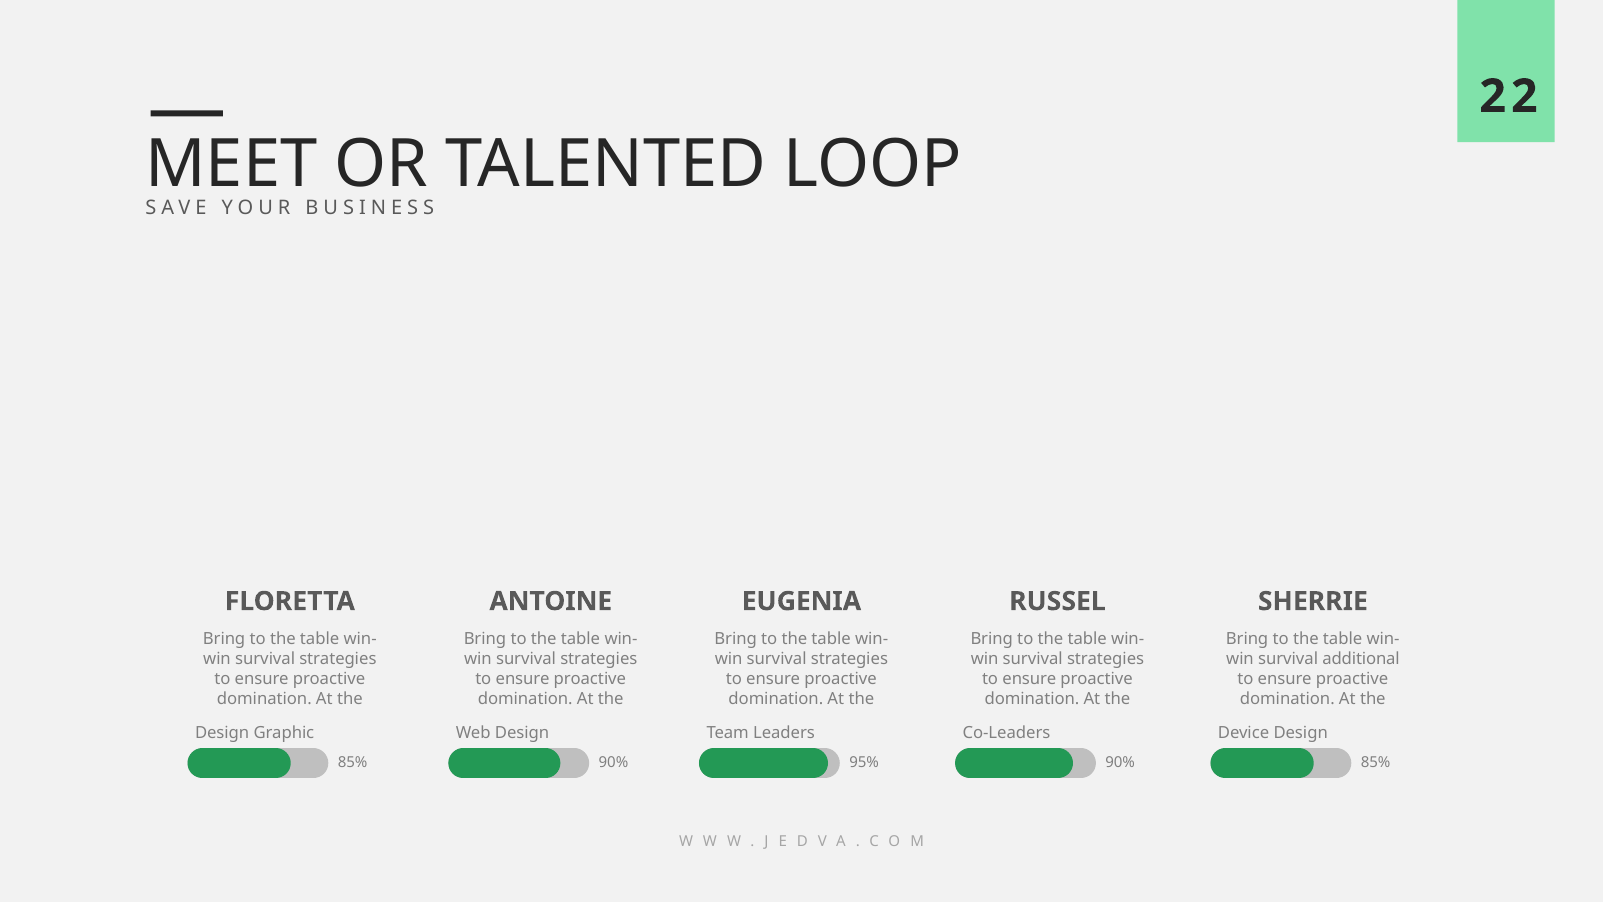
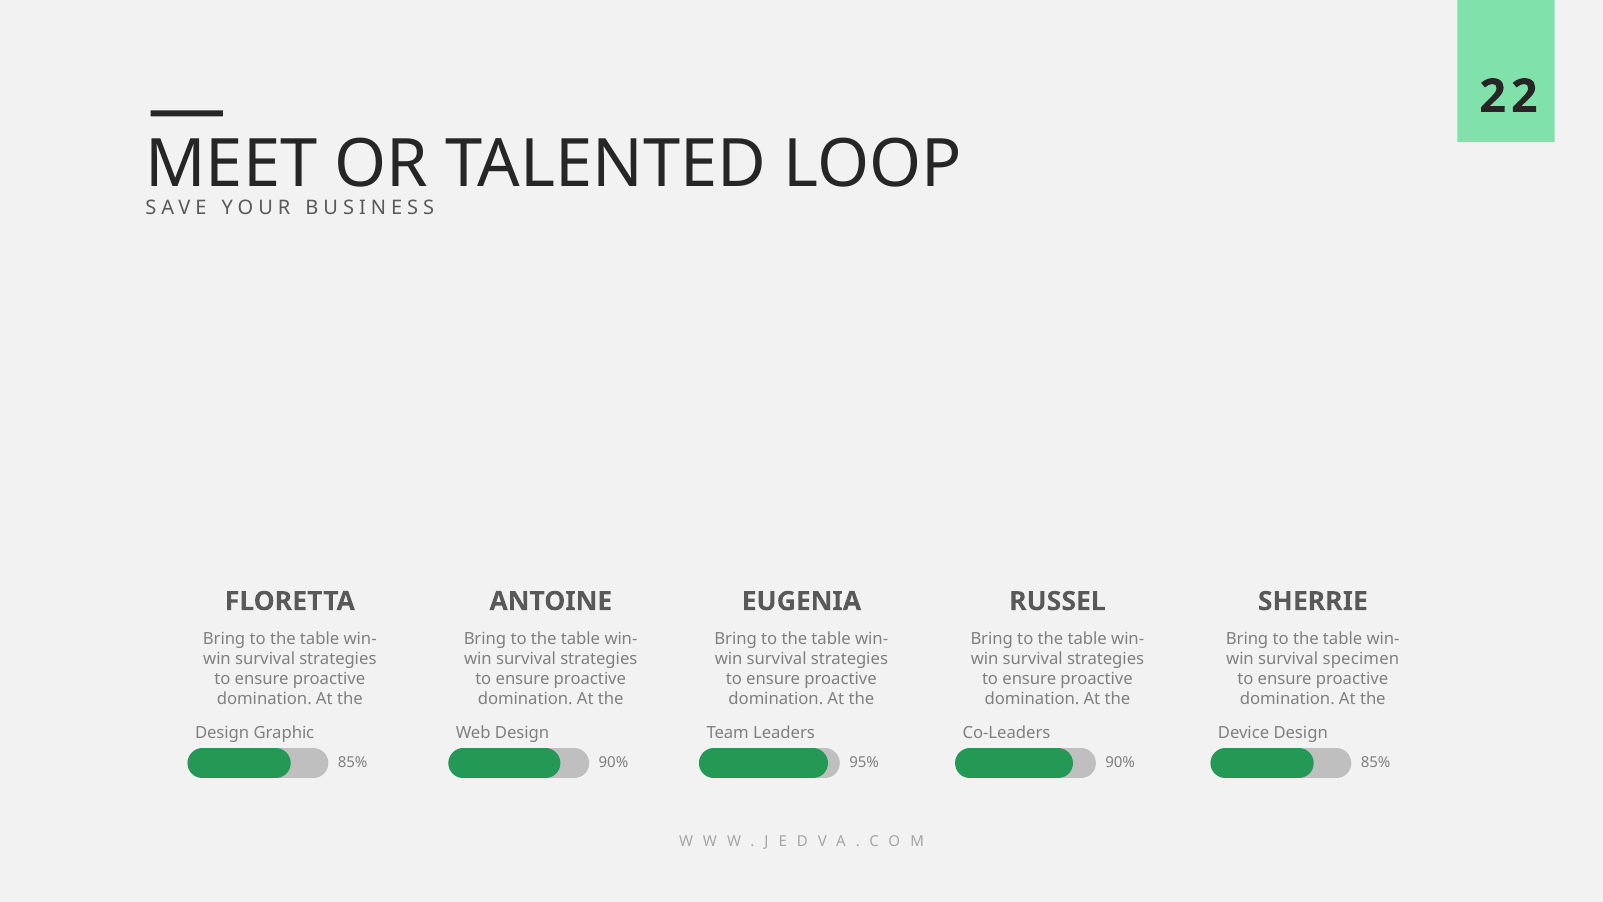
additional: additional -> specimen
